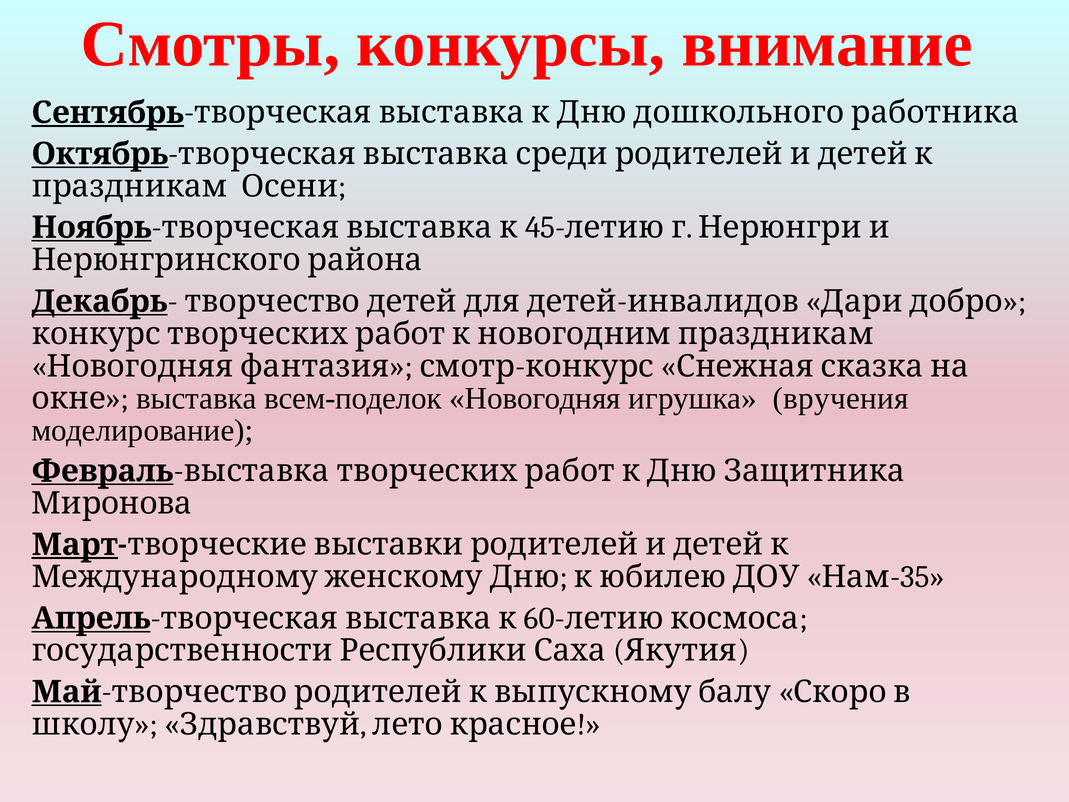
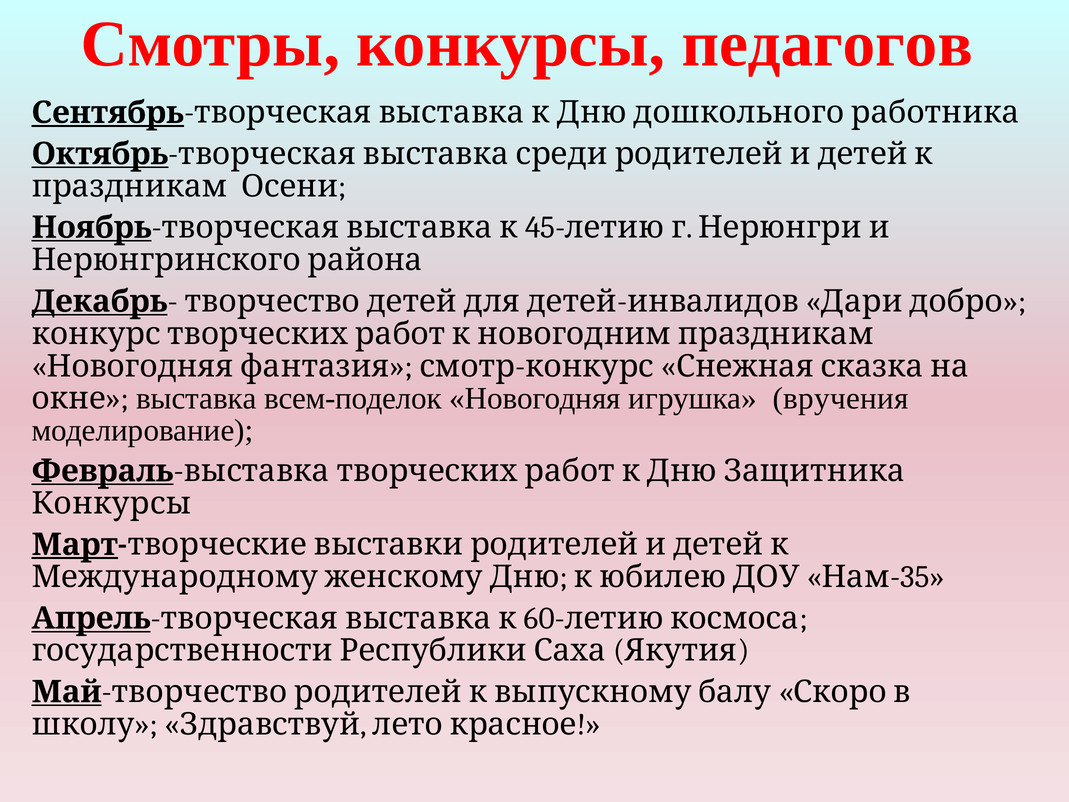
внимание: внимание -> педагогов
Миронова at (112, 503): Миронова -> Конкурсы
